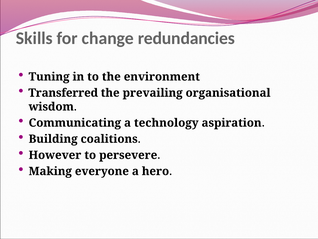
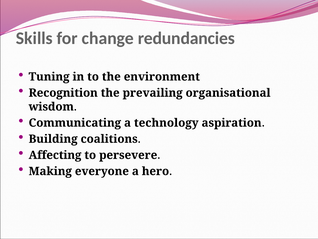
Transferred: Transferred -> Recognition
However: However -> Affecting
